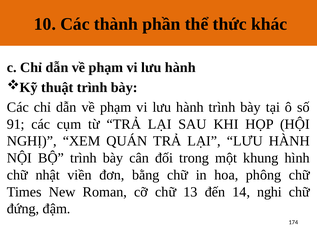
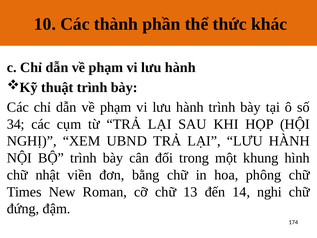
91: 91 -> 34
QUÁN: QUÁN -> UBND
